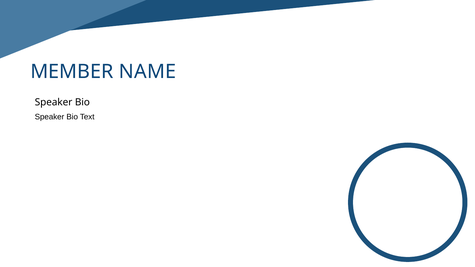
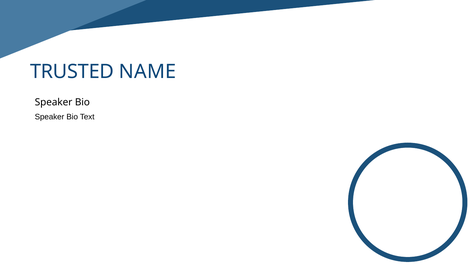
MEMBER: MEMBER -> TRUSTED
